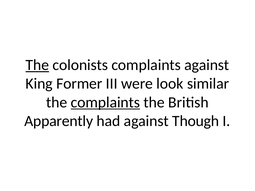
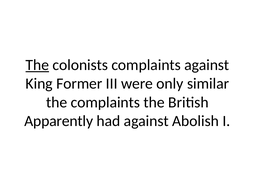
look: look -> only
complaints at (105, 102) underline: present -> none
Though: Though -> Abolish
